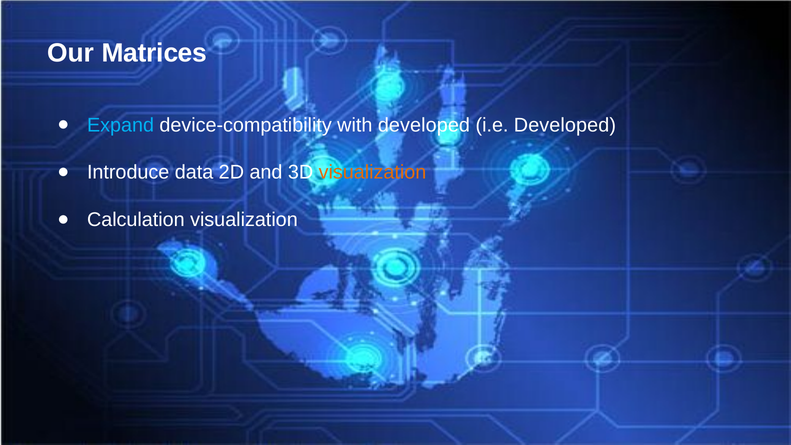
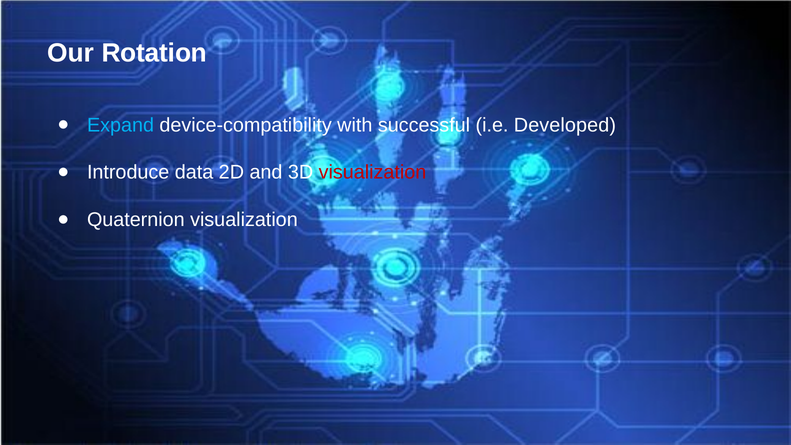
Matrices: Matrices -> Rotation
with developed: developed -> successful
visualization at (373, 172) colour: orange -> red
Calculation: Calculation -> Quaternion
